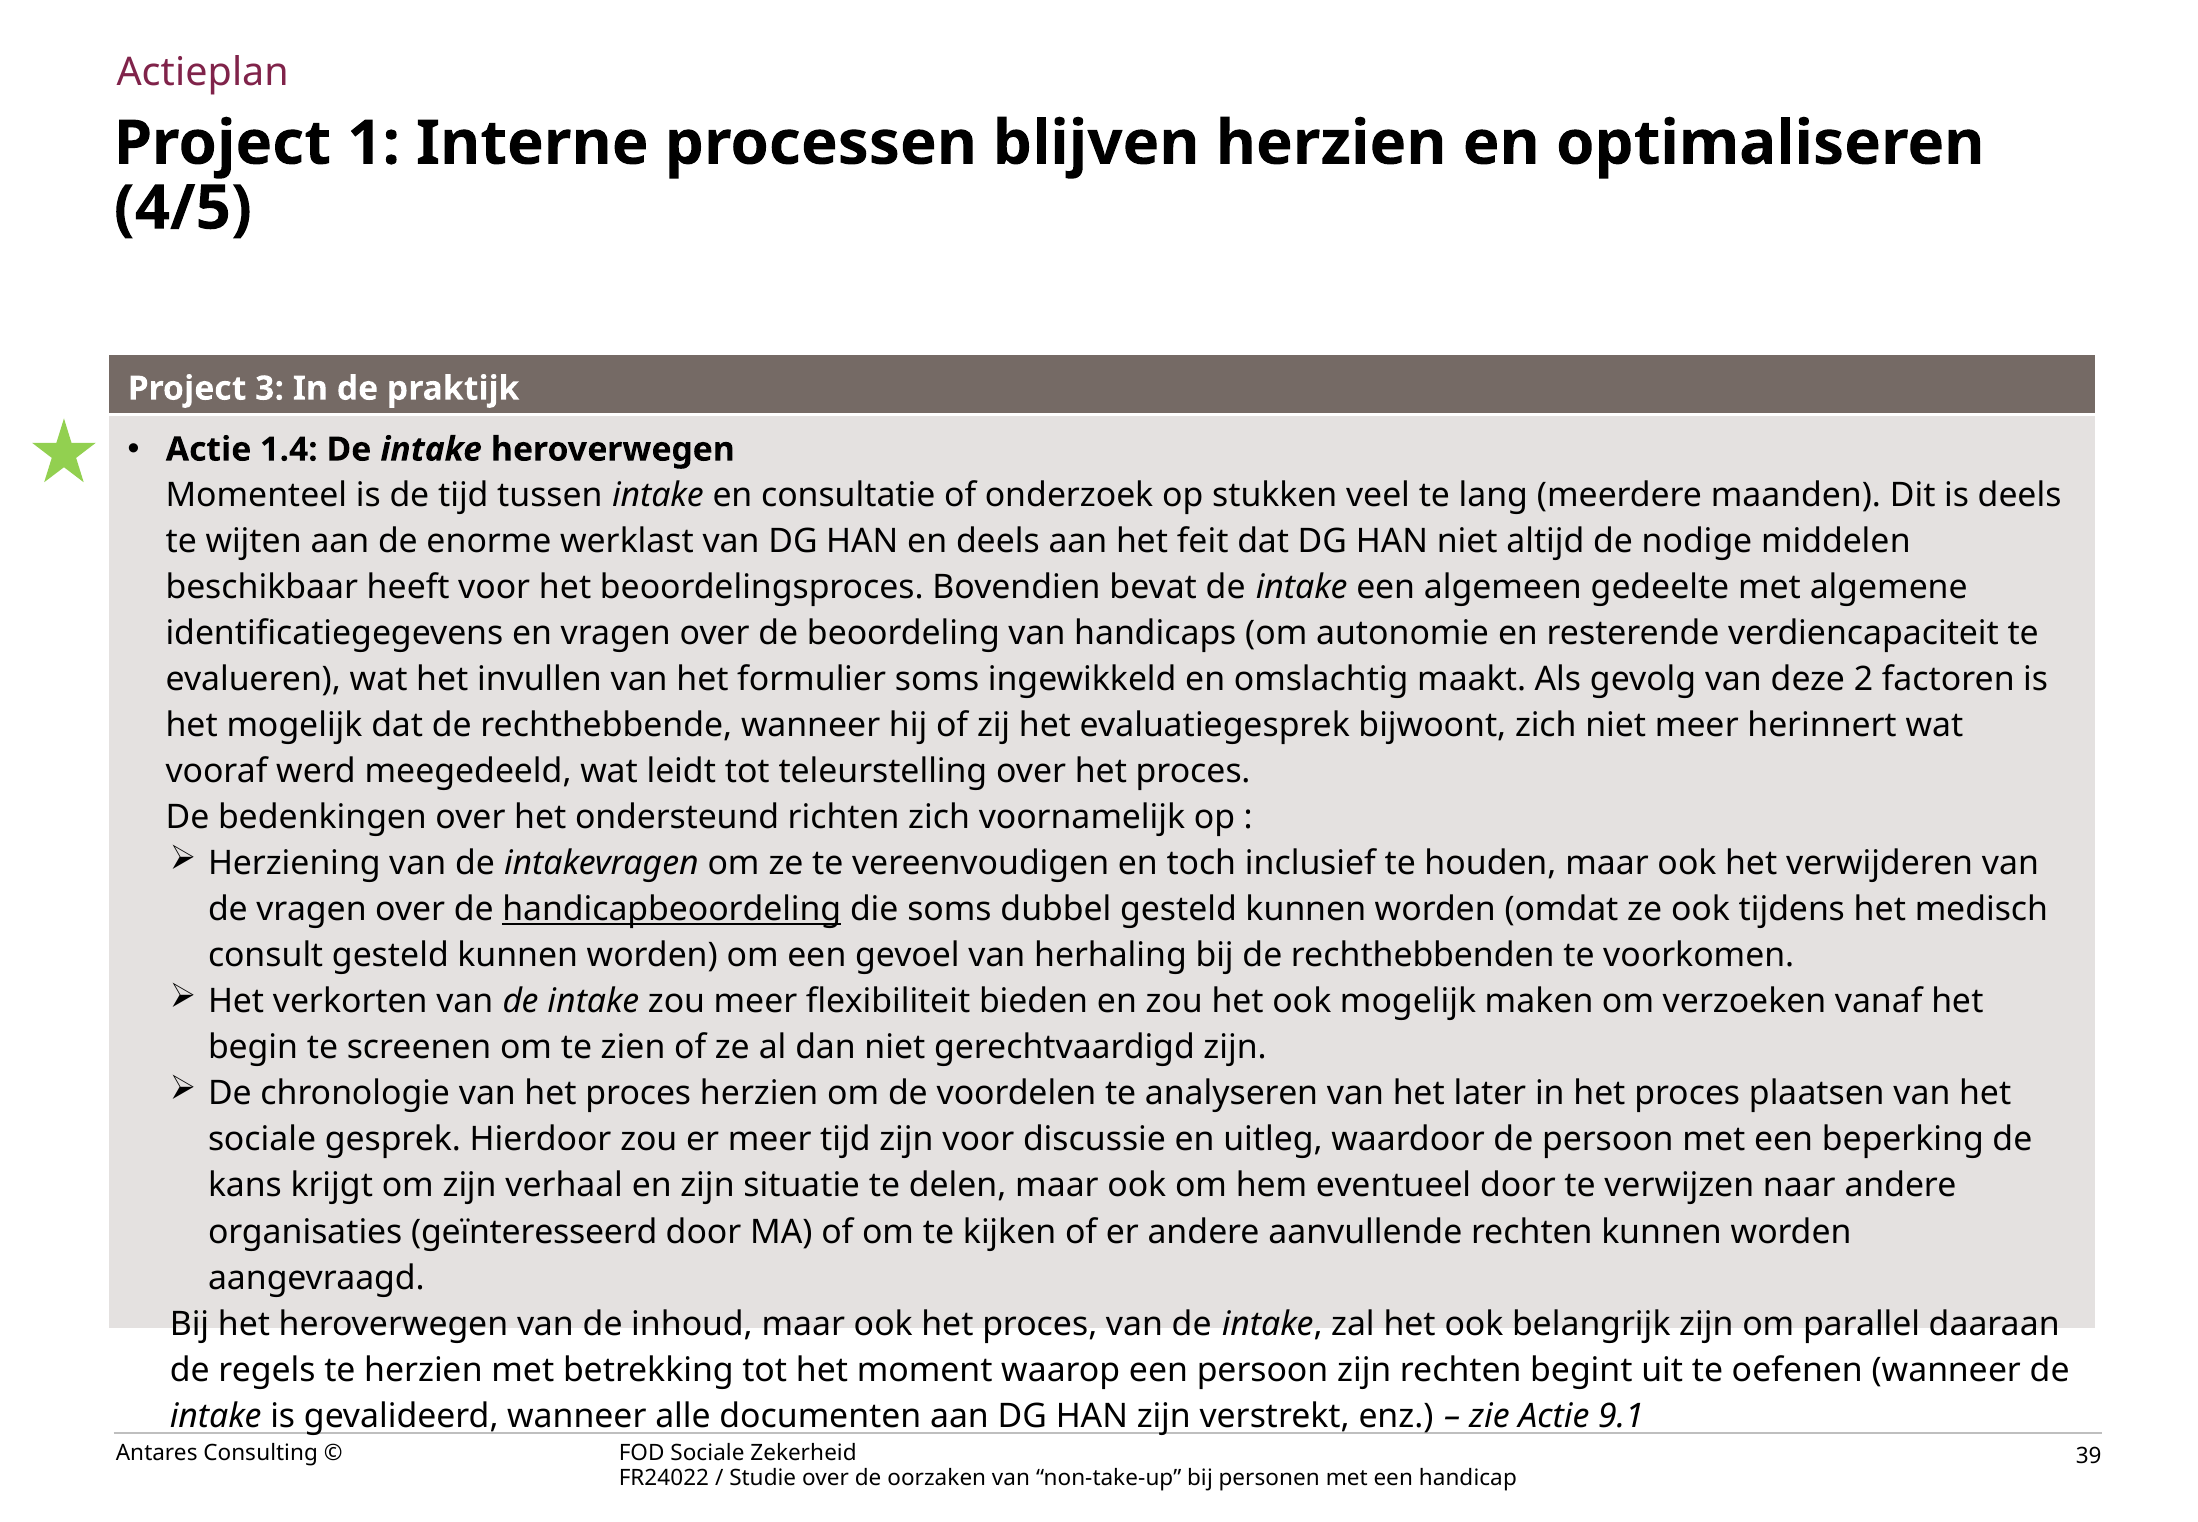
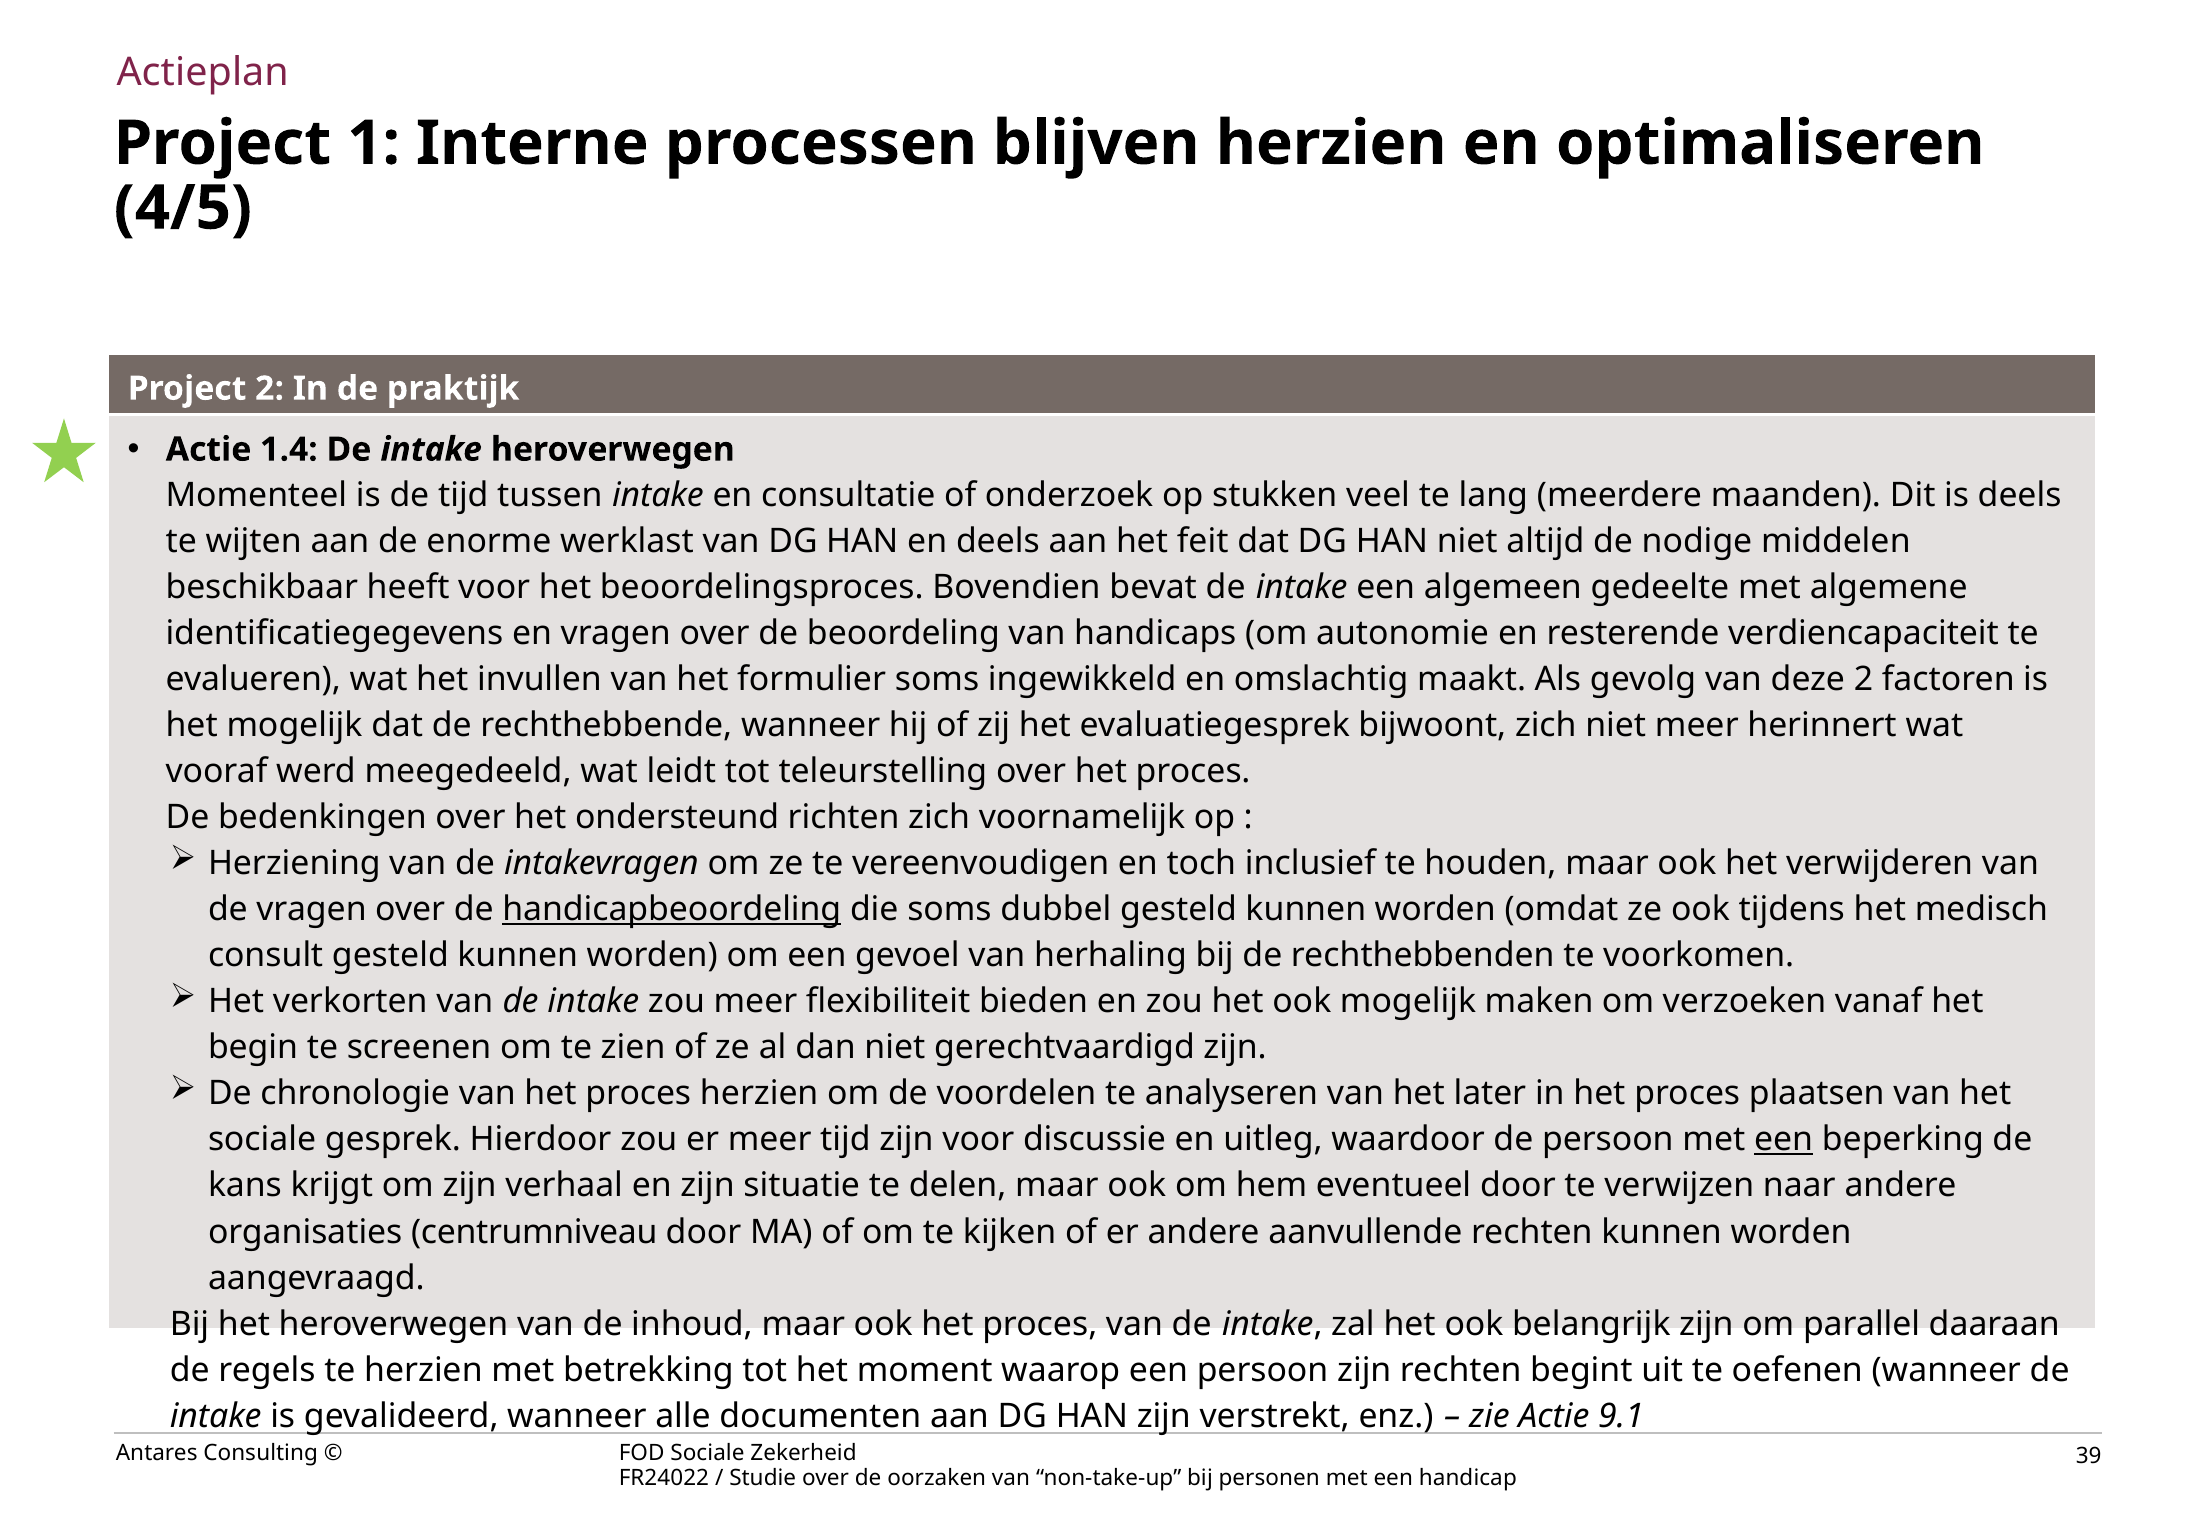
Project 3: 3 -> 2
een at (1784, 1140) underline: none -> present
geïnteresseerd: geïnteresseerd -> centrumniveau
